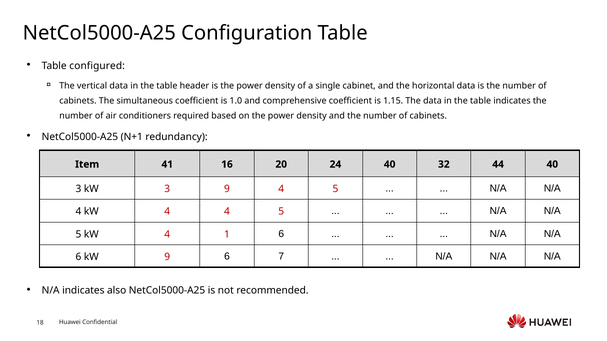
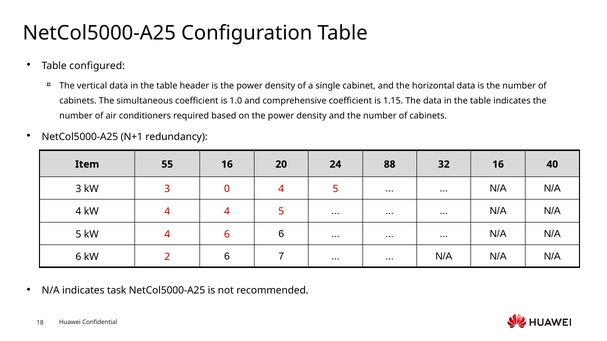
41: 41 -> 55
24 40: 40 -> 88
32 44: 44 -> 16
3 9: 9 -> 0
4 1: 1 -> 6
kW 9: 9 -> 2
also: also -> task
